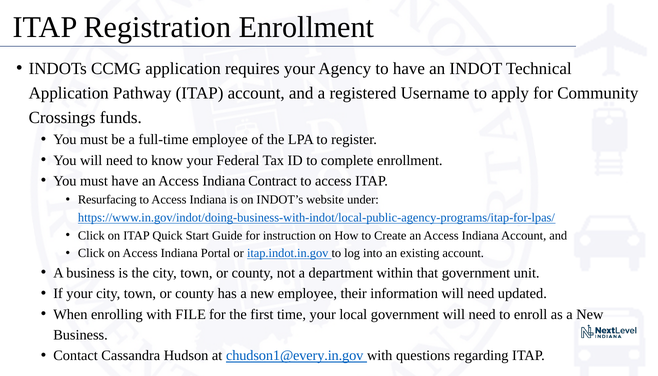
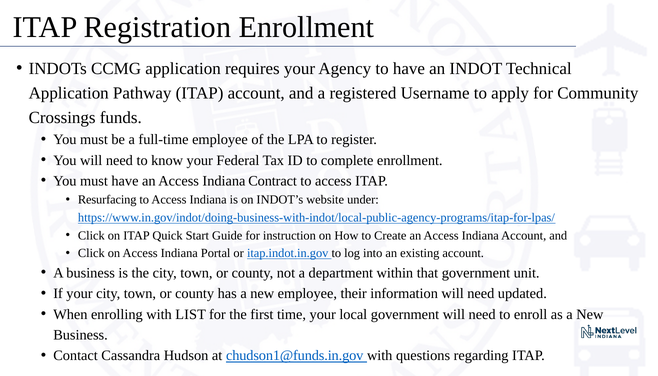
FILE: FILE -> LIST
chudson1@every.in.gov: chudson1@every.in.gov -> chudson1@funds.in.gov
